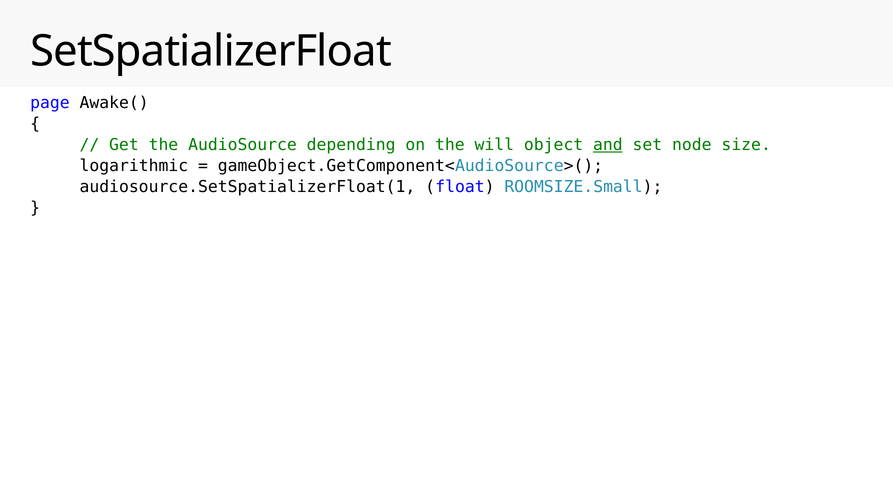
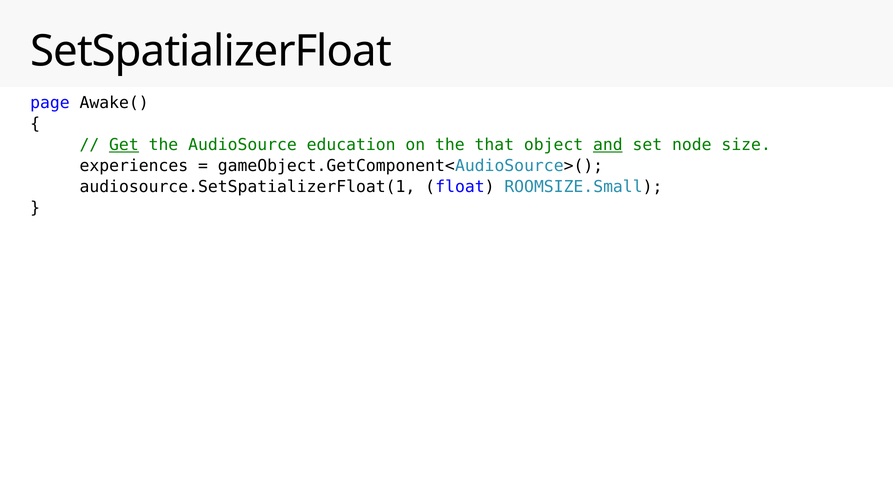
Get underline: none -> present
depending: depending -> education
will: will -> that
logarithmic: logarithmic -> experiences
